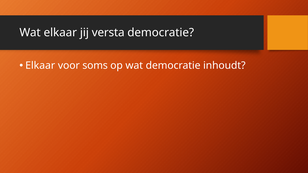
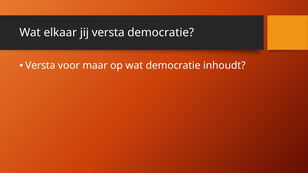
Elkaar at (40, 66): Elkaar -> Versta
soms: soms -> maar
